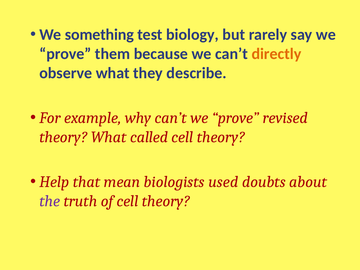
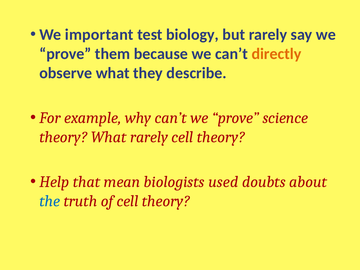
something: something -> important
revised: revised -> science
What called: called -> rarely
the colour: purple -> blue
